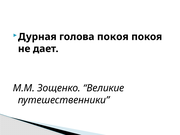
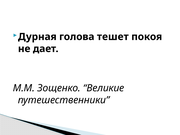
голова покоя: покоя -> тешет
